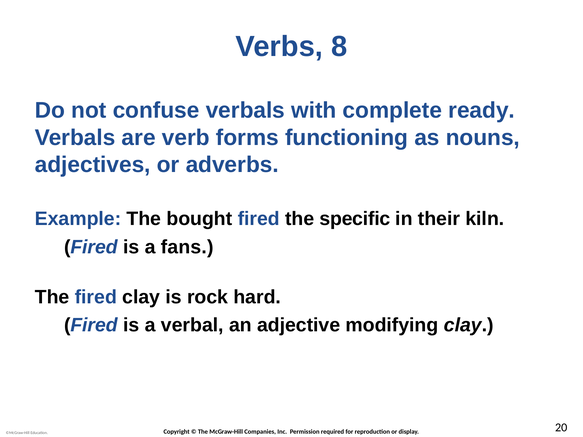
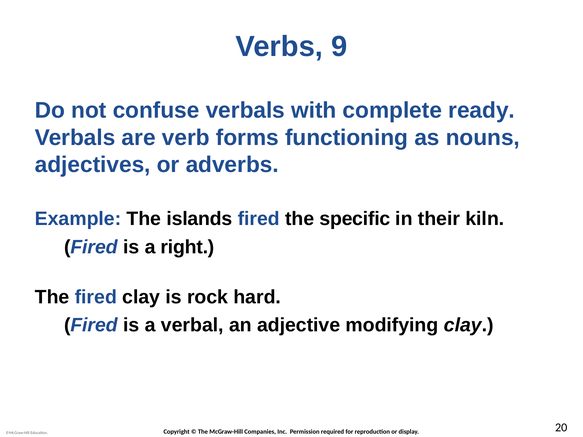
8: 8 -> 9
bought: bought -> islands
fans: fans -> right
